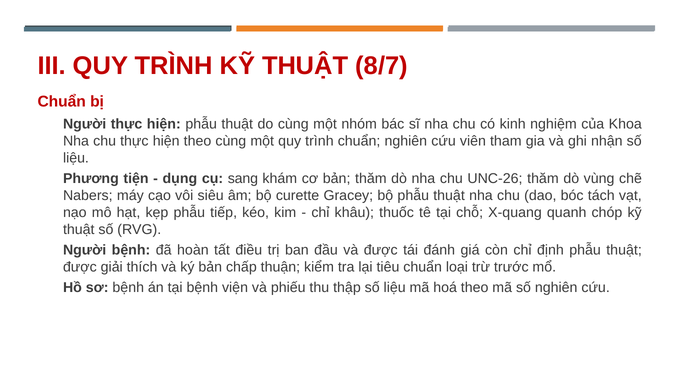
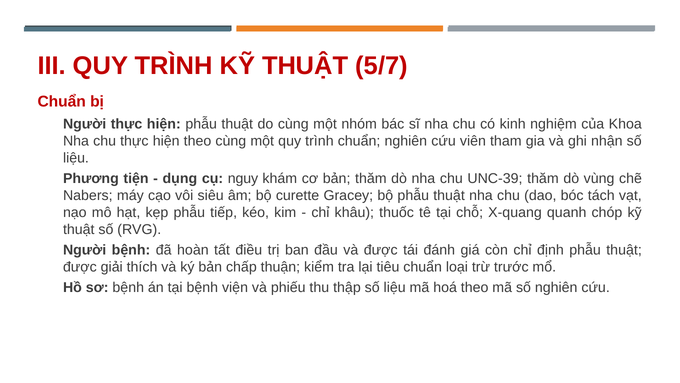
8/7: 8/7 -> 5/7
sang: sang -> nguy
UNC-26: UNC-26 -> UNC-39
